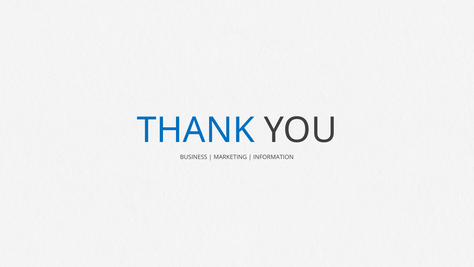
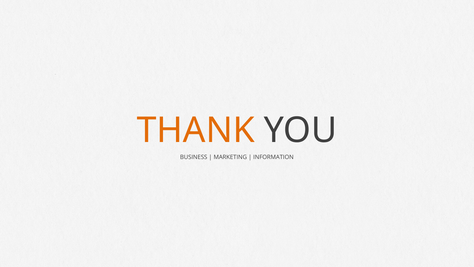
THANK colour: blue -> orange
